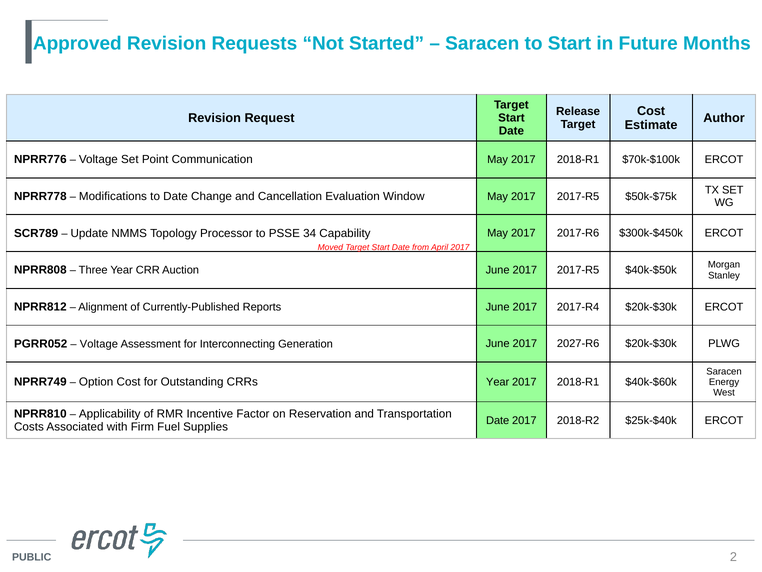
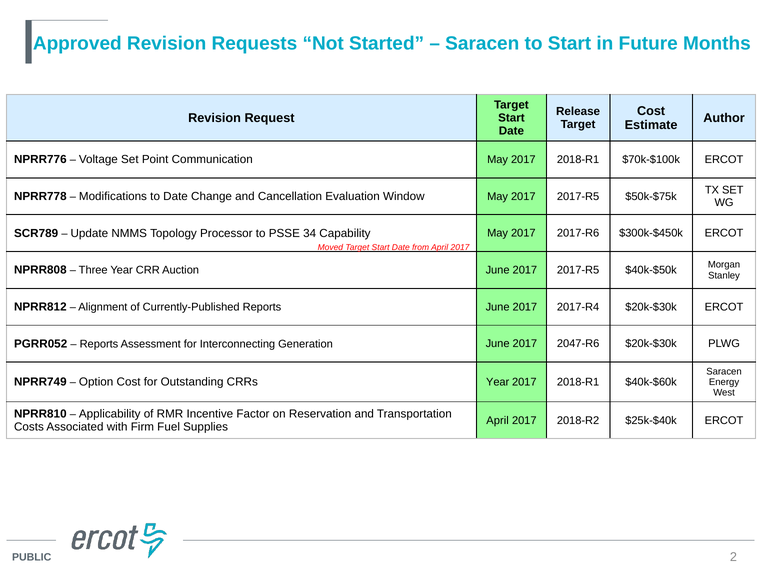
Voltage at (99, 344): Voltage -> Reports
2027-R6: 2027-R6 -> 2047-R6
Date at (498, 420): Date -> April
